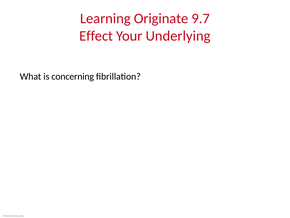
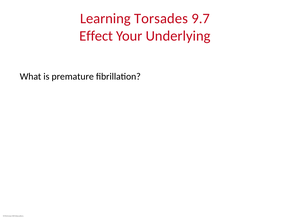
Originate: Originate -> Torsades
concerning: concerning -> premature
